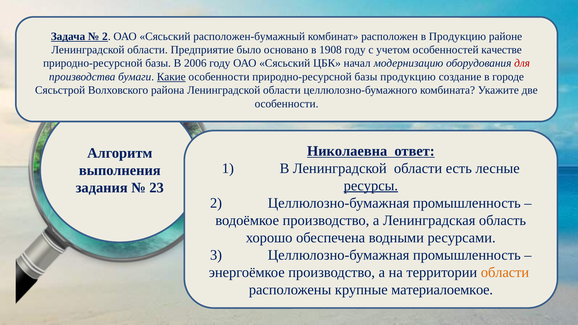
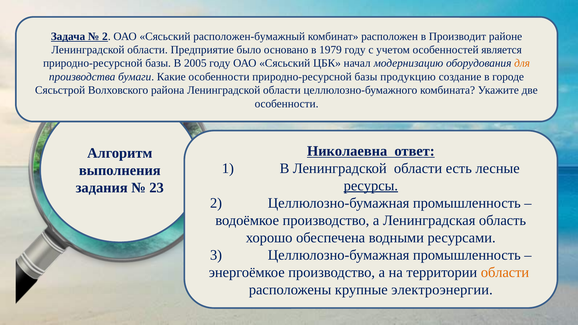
в Продукцию: Продукцию -> Производит
1908: 1908 -> 1979
качестве: качестве -> является
2006: 2006 -> 2005
для colour: red -> orange
Какие underline: present -> none
материалоемкое: материалоемкое -> электроэнергии
